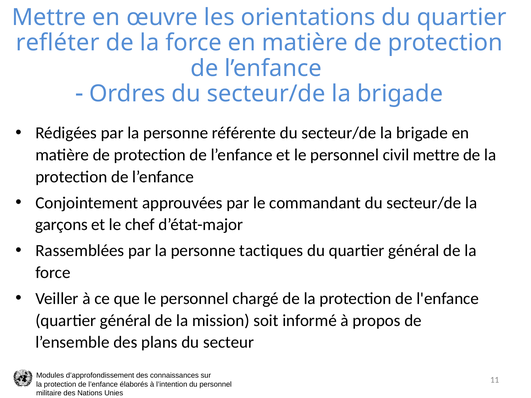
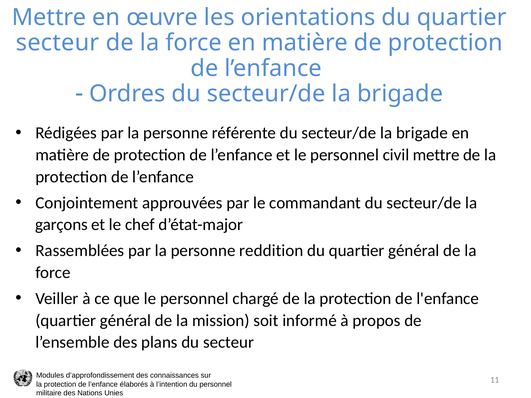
refléter at (58, 43): refléter -> secteur
tactiques: tactiques -> reddition
